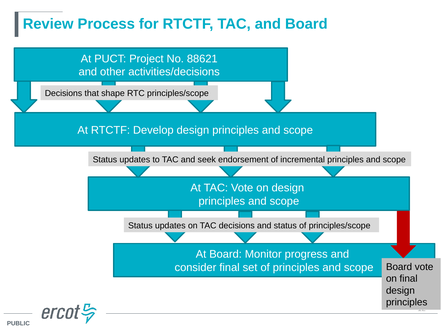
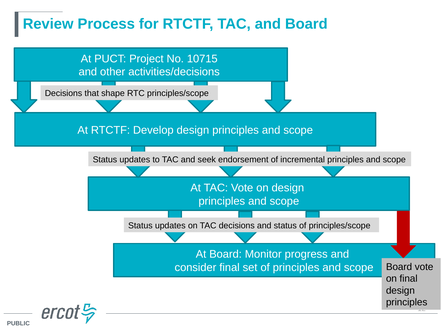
88621: 88621 -> 10715
